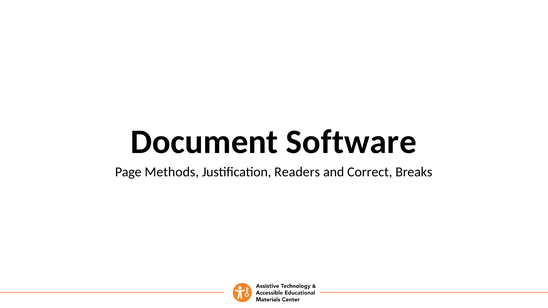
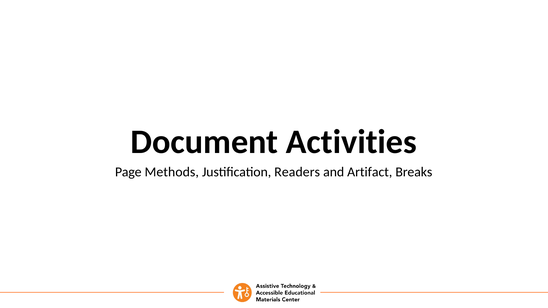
Software: Software -> Activities
Correct: Correct -> Artifact
